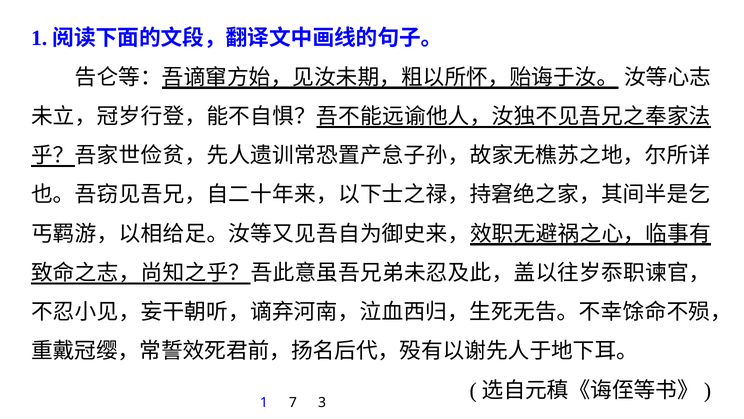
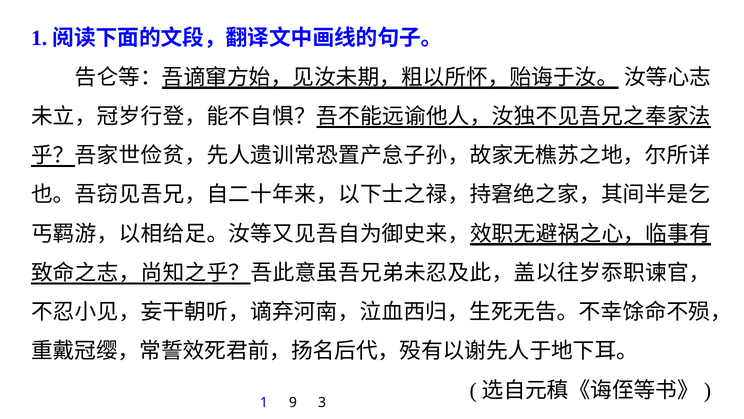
7: 7 -> 9
